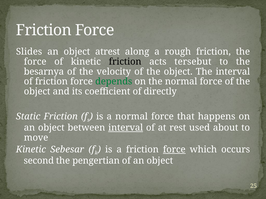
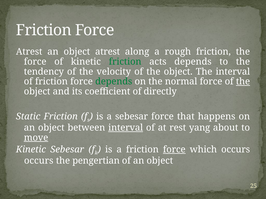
Slides at (29, 52): Slides -> Atrest
friction at (125, 62) colour: black -> green
acts tersebut: tersebut -> depends
besarnya: besarnya -> tendency
the at (243, 82) underline: none -> present
a normal: normal -> sebesar
used: used -> yang
move underline: none -> present
second at (39, 161): second -> occurs
